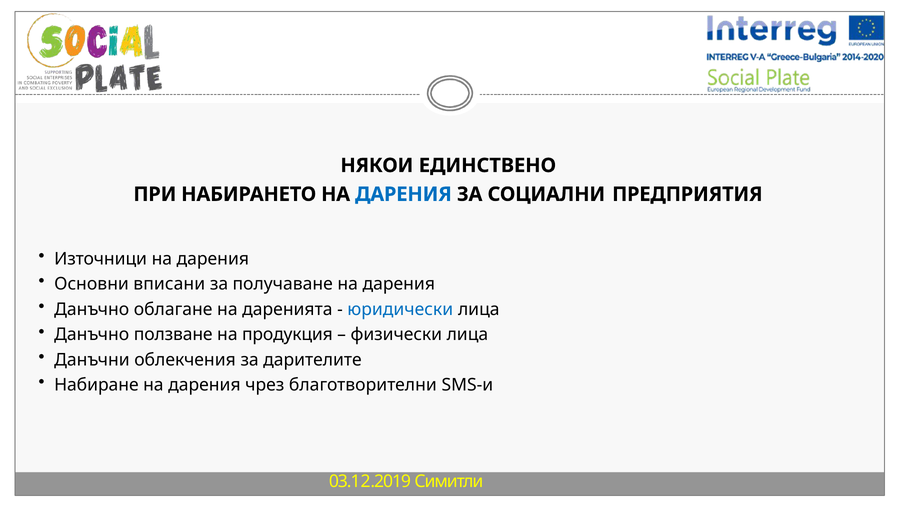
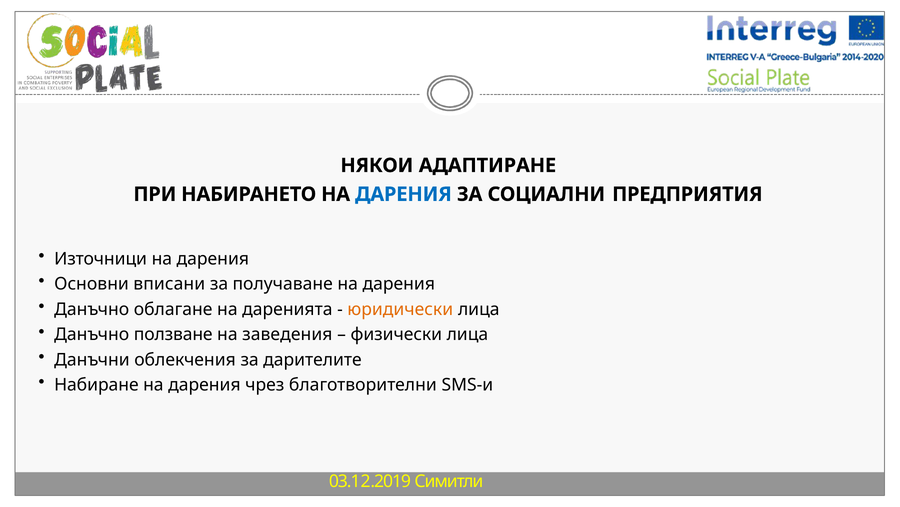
ЕДИНСТВЕНО: ЕДИНСТВЕНО -> АДАПТИРАНЕ
юридически colour: blue -> orange
продукция: продукция -> заведения
